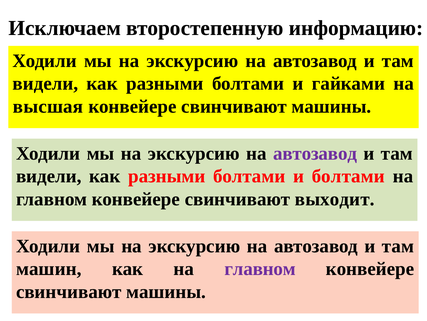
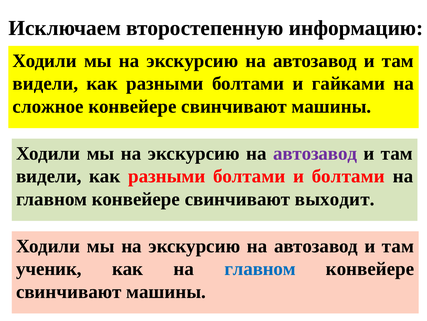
высшая: высшая -> сложное
машин: машин -> ученик
главном at (260, 268) colour: purple -> blue
